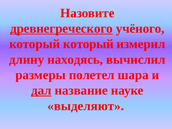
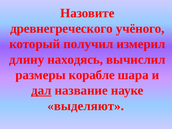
древнегреческого underline: present -> none
который который: который -> получил
полетел: полетел -> корабле
